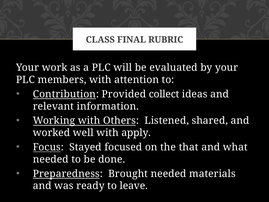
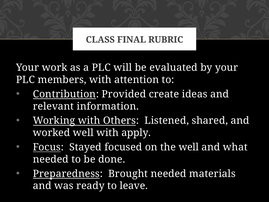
collect: collect -> create
the that: that -> well
